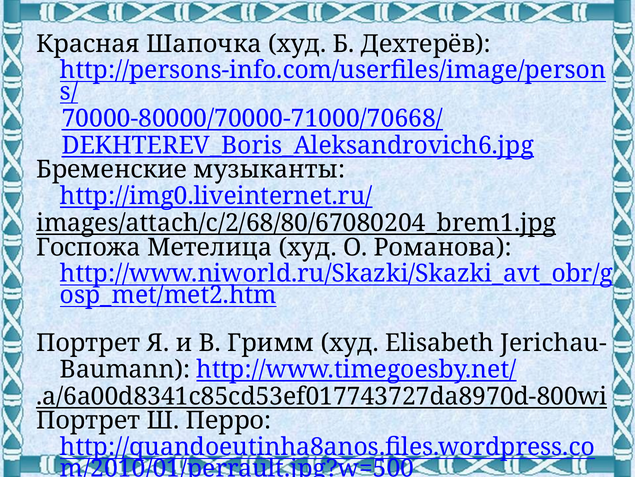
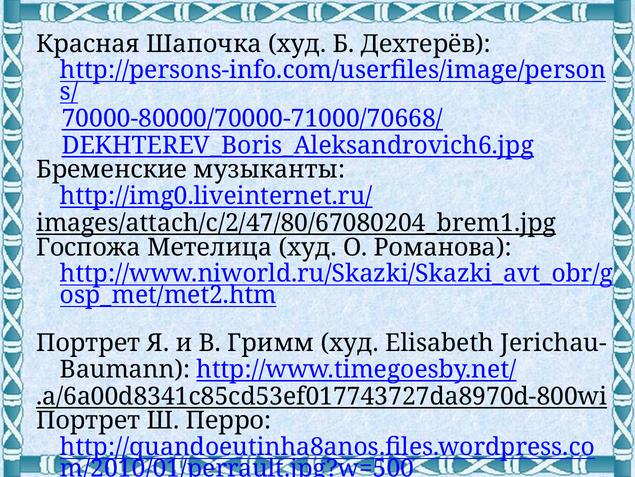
images/attach/c/2/68/80/67080204_brem1.jpg: images/attach/c/2/68/80/67080204_brem1.jpg -> images/attach/c/2/47/80/67080204_brem1.jpg
